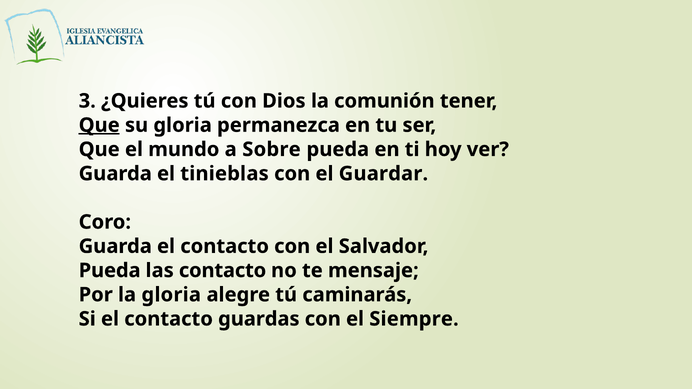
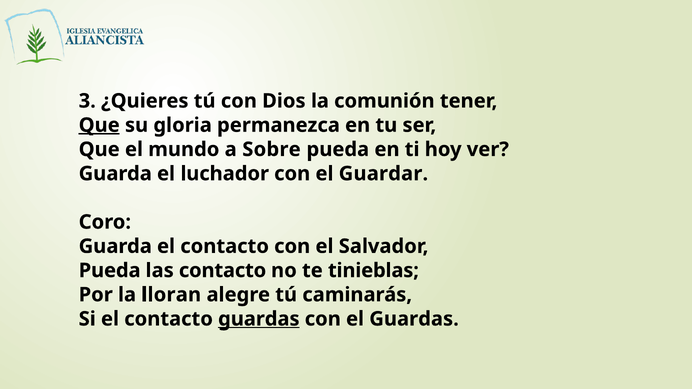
tinieblas: tinieblas -> luchador
mensaje: mensaje -> tinieblas
la gloria: gloria -> lloran
guardas at (259, 319) underline: none -> present
el Siempre: Siempre -> Guardas
